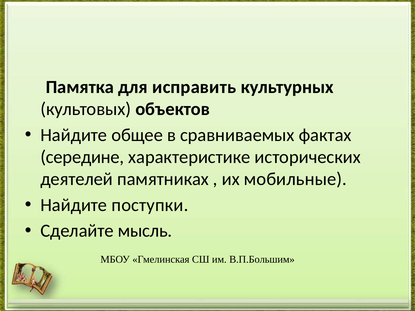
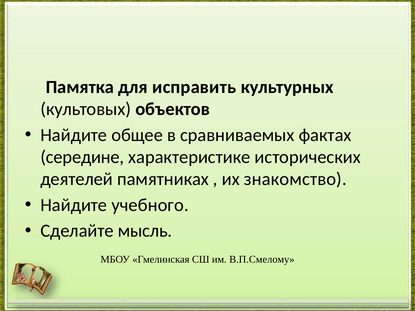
мобильные: мобильные -> знакомство
поступки: поступки -> учебного
В.П.Большим: В.П.Большим -> В.П.Смелому
